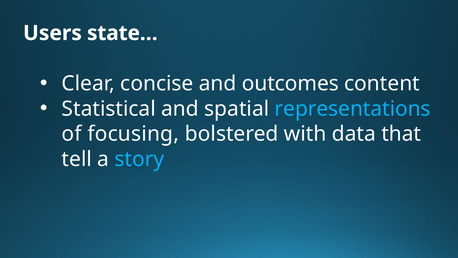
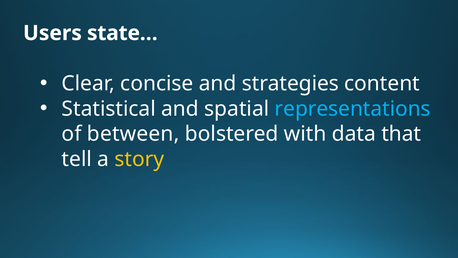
outcomes: outcomes -> strategies
focusing: focusing -> between
story colour: light blue -> yellow
